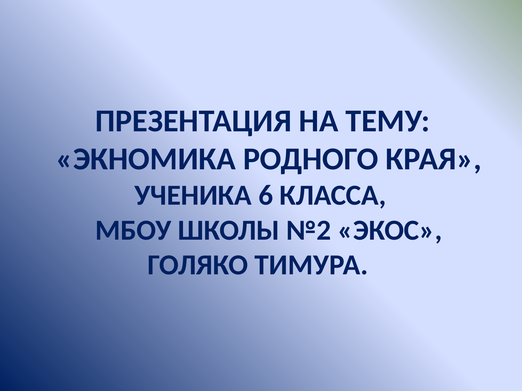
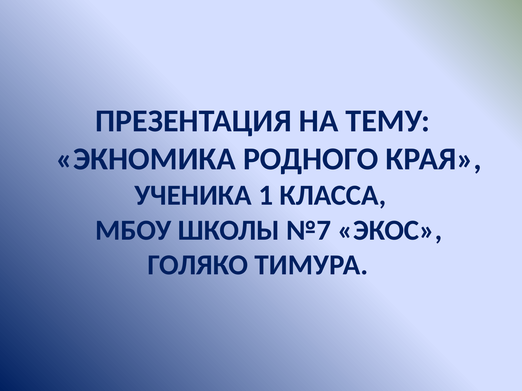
6: 6 -> 1
№2: №2 -> №7
